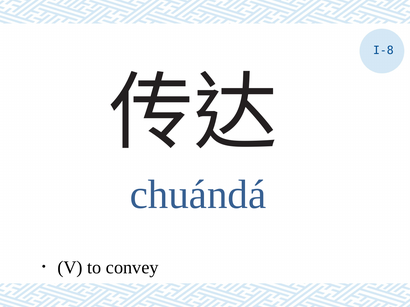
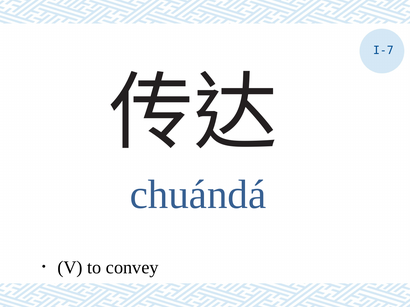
I-8: I-8 -> I-7
